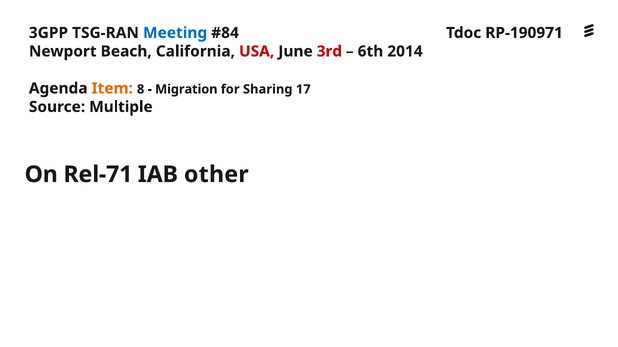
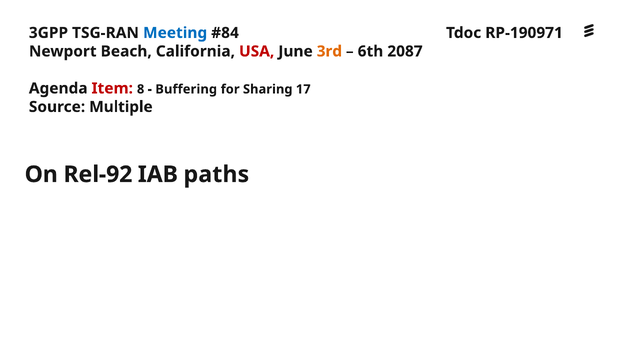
3rd colour: red -> orange
2014: 2014 -> 2087
Item colour: orange -> red
Migration: Migration -> Buffering
Rel-71: Rel-71 -> Rel-92
other: other -> paths
